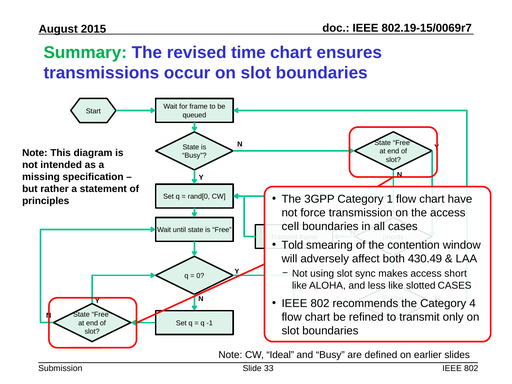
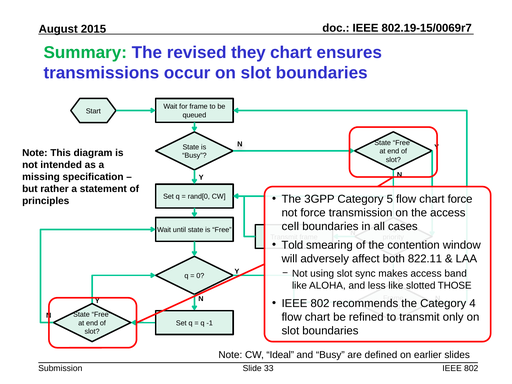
time: time -> they
1: 1 -> 5
chart have: have -> force
430.49: 430.49 -> 822.11
short: short -> band
slotted CASES: CASES -> THOSE
